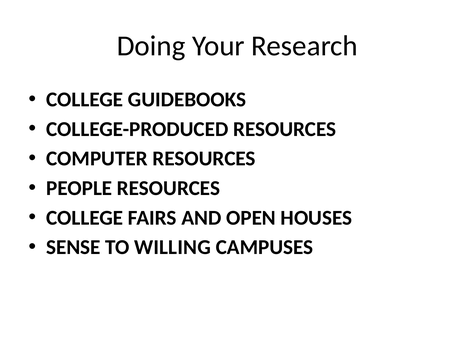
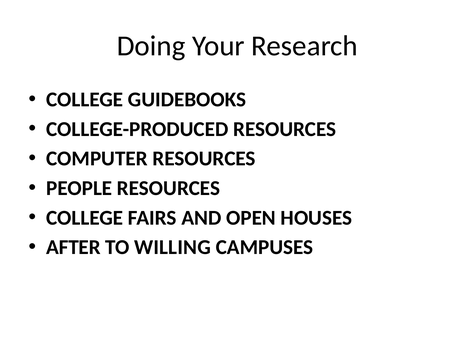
SENSE: SENSE -> AFTER
